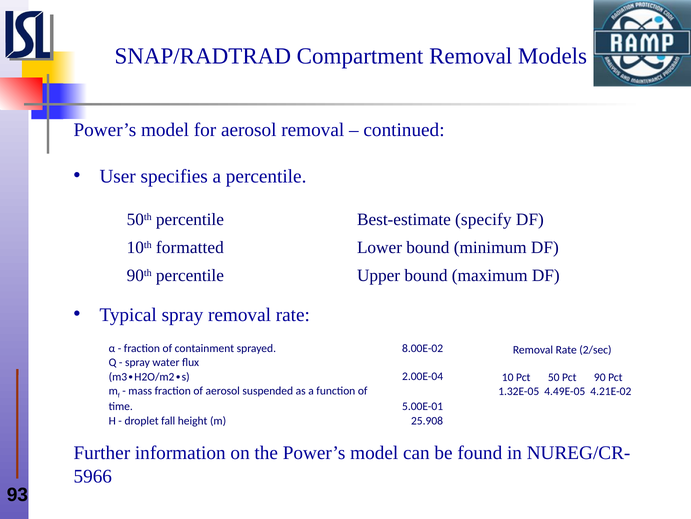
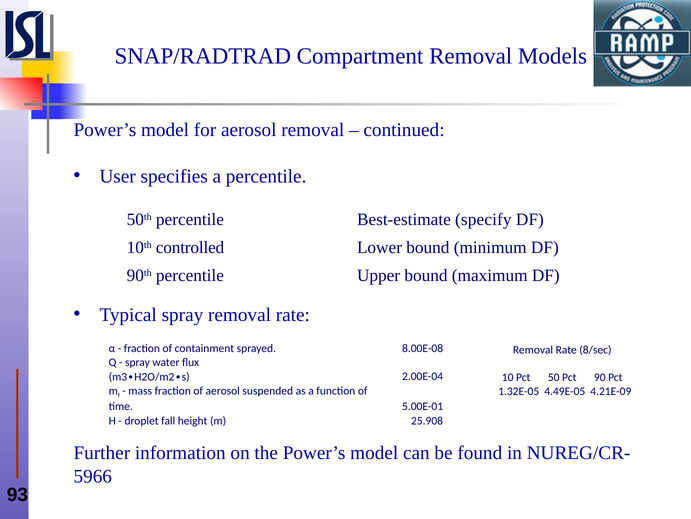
formatted: formatted -> controlled
8.00E-02: 8.00E-02 -> 8.00E-08
2/sec: 2/sec -> 8/sec
4.21E-02: 4.21E-02 -> 4.21E-09
